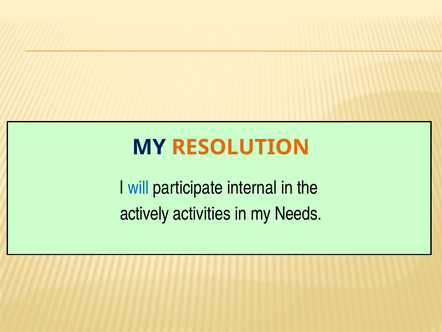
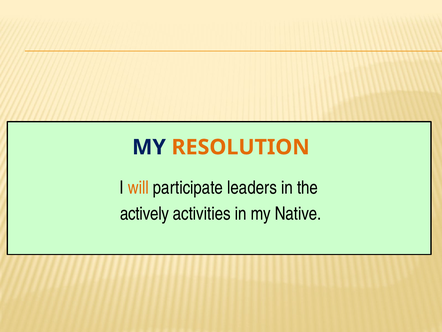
will colour: blue -> orange
internal: internal -> leaders
Needs: Needs -> Native
